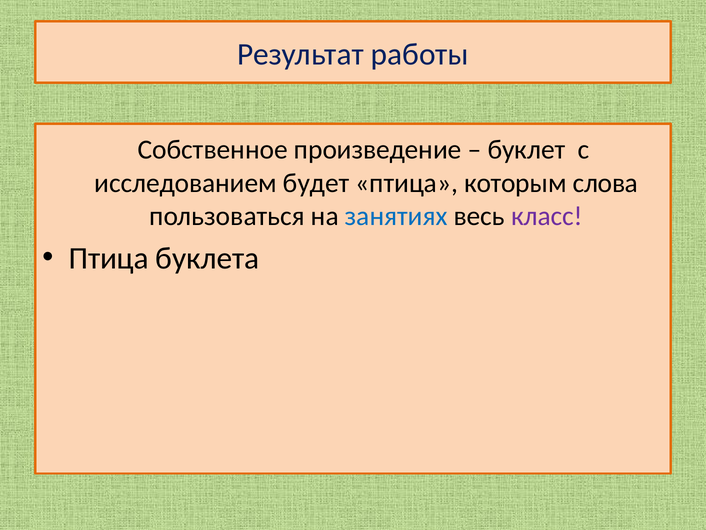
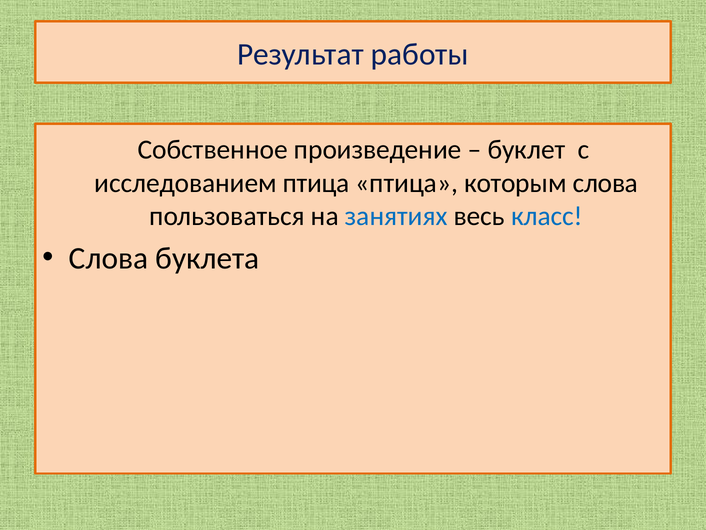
исследованием будет: будет -> птица
класс colour: purple -> blue
Птица at (109, 258): Птица -> Слова
